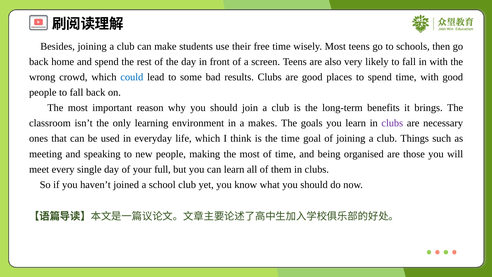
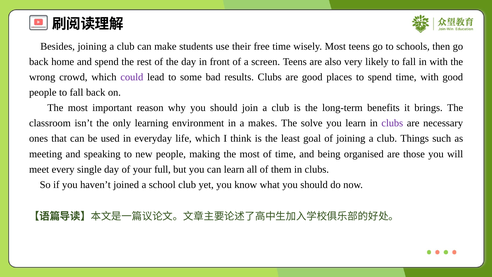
could colour: blue -> purple
goals: goals -> solve
the time: time -> least
